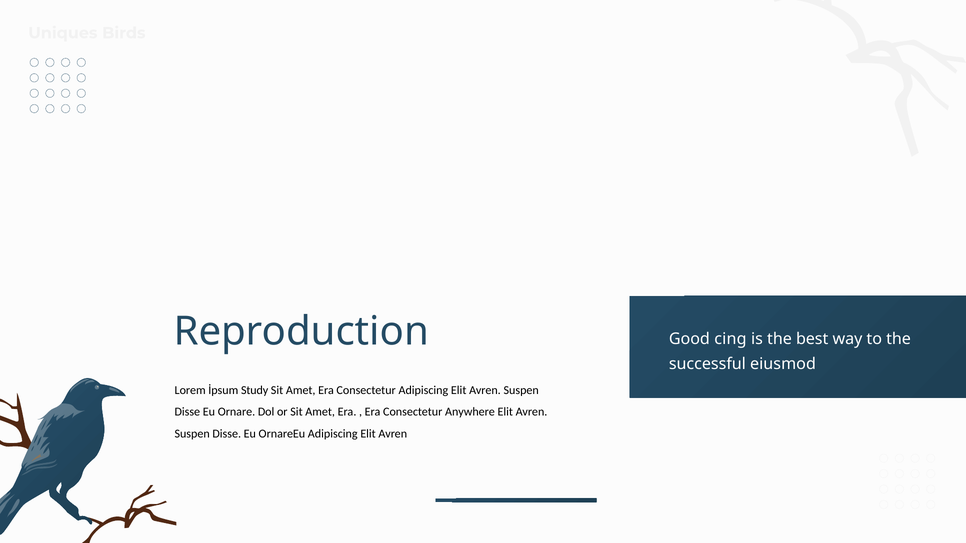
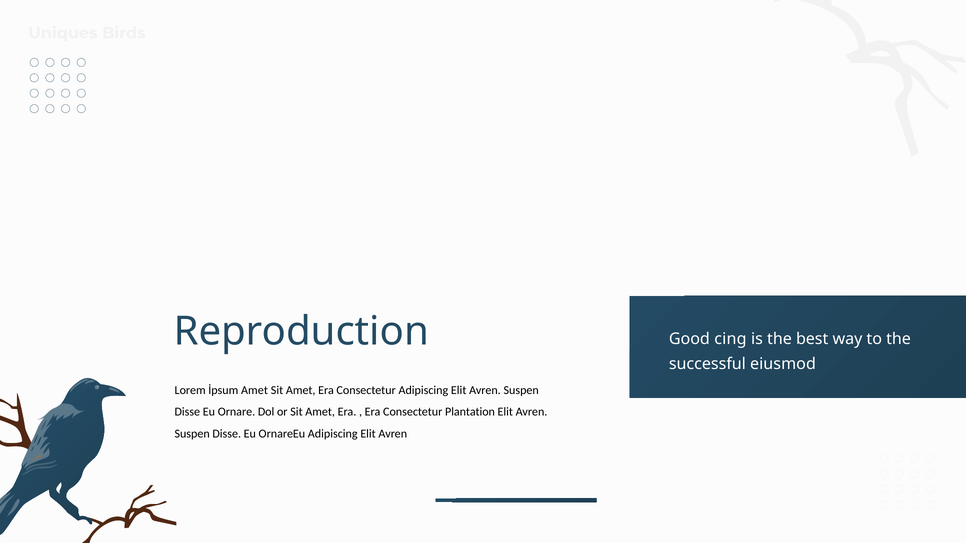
İpsum Study: Study -> Amet
Anywhere: Anywhere -> Plantation
